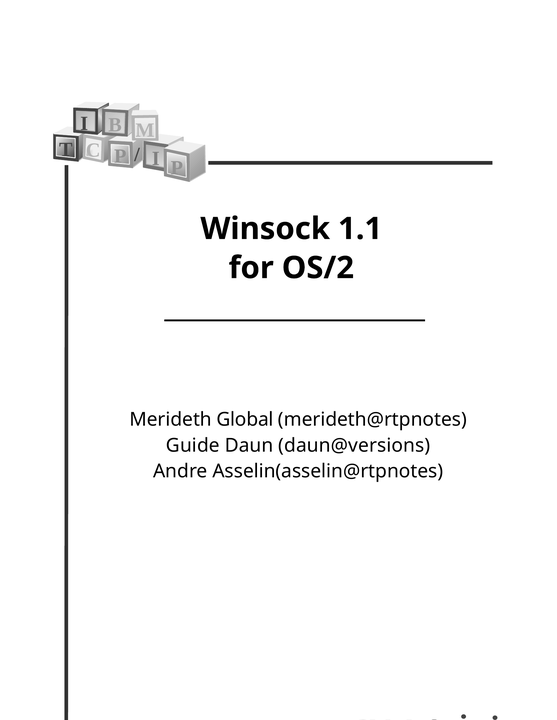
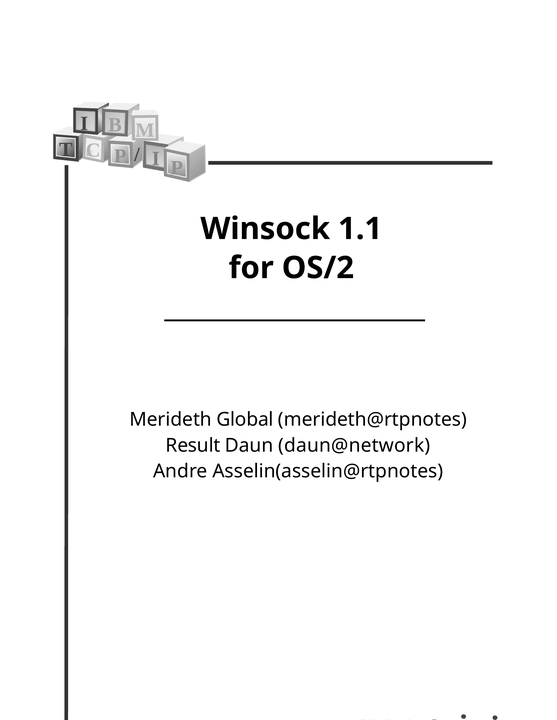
Guide: Guide -> Result
daun@versions: daun@versions -> daun@network
